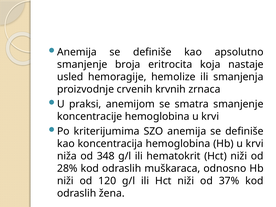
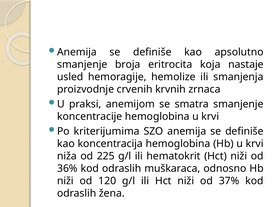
348: 348 -> 225
28%: 28% -> 36%
